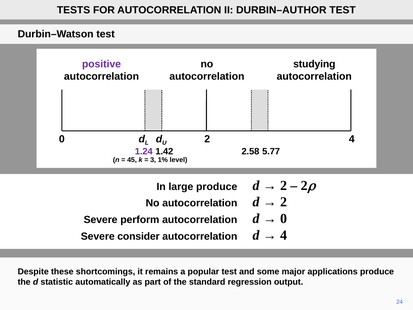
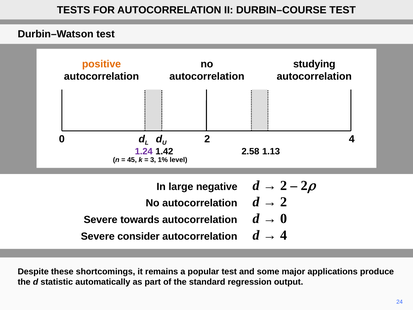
DURBIN–AUTHOR: DURBIN–AUTHOR -> DURBIN–COURSE
positive colour: purple -> orange
5.77: 5.77 -> 1.13
large produce: produce -> negative
perform: perform -> towards
